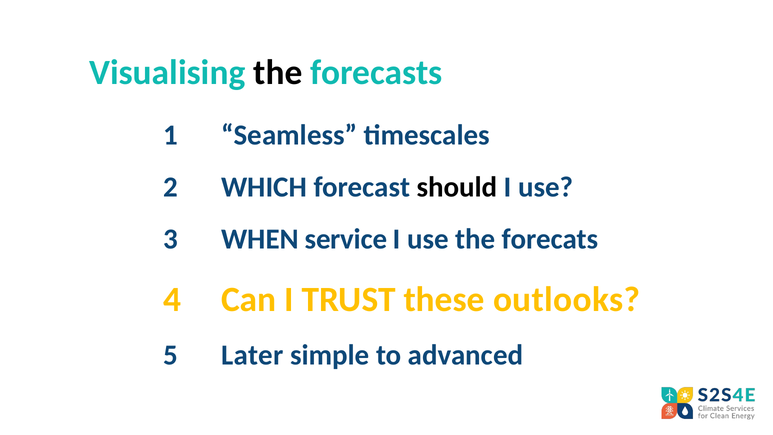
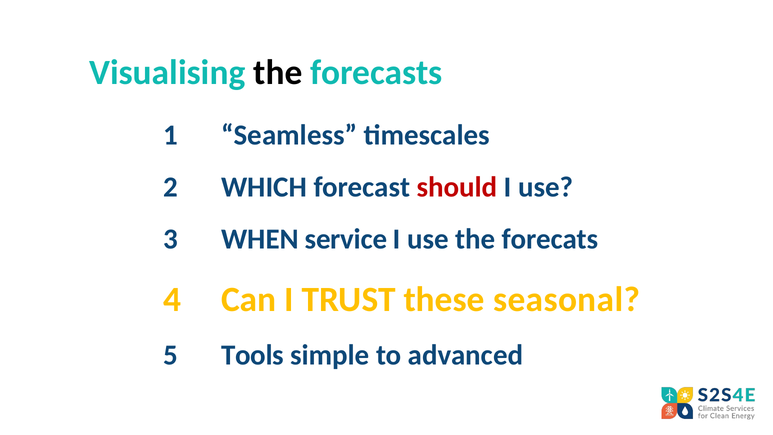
should colour: black -> red
outlooks: outlooks -> seasonal
Later: Later -> Tools
